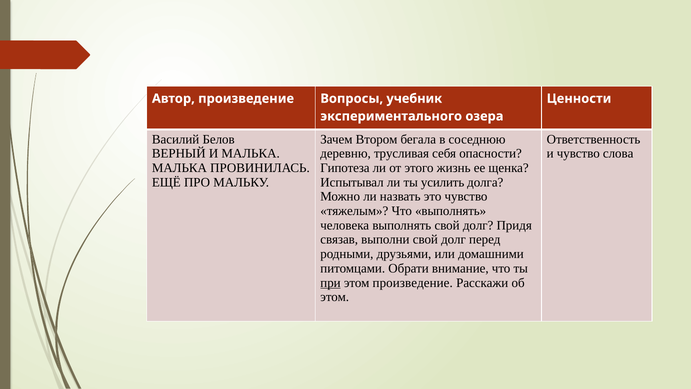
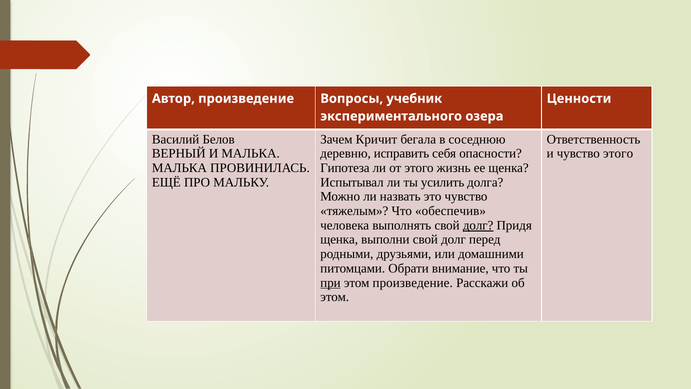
Втором: Втором -> Кричит
трусливая: трусливая -> исправить
чувство слова: слова -> этого
Что выполнять: выполнять -> обеспечив
долг at (478, 225) underline: none -> present
связав at (339, 240): связав -> щенка
